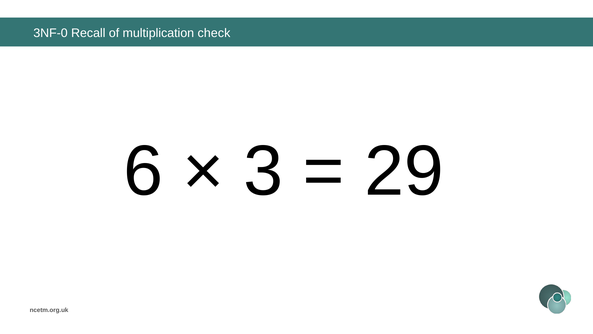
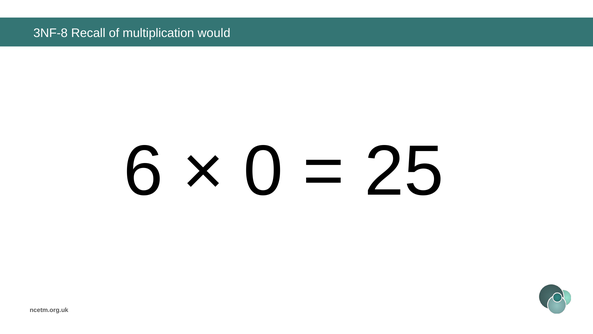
3NF-0: 3NF-0 -> 3NF-8
check: check -> would
3: 3 -> 0
29: 29 -> 25
